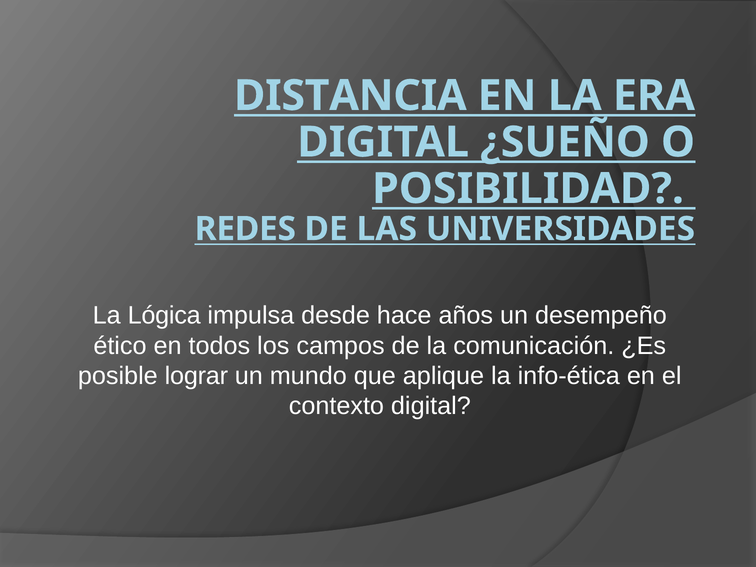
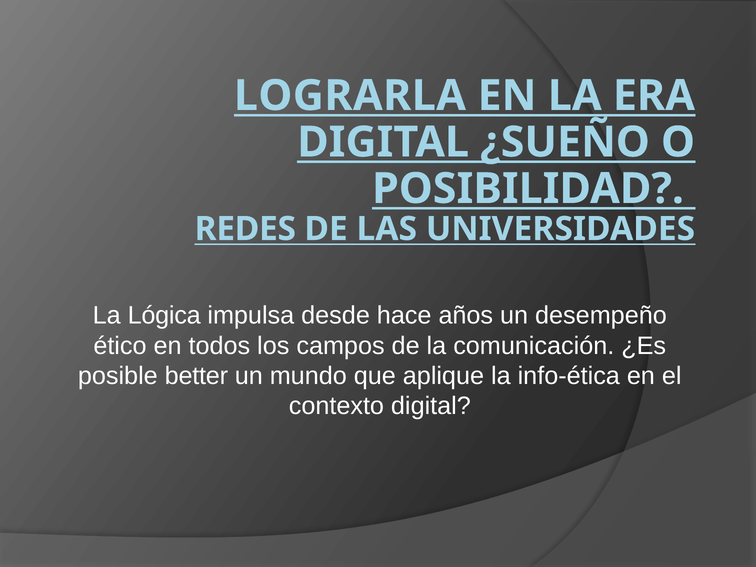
DISTANCIA: DISTANCIA -> LOGRARLA
lograr: lograr -> better
